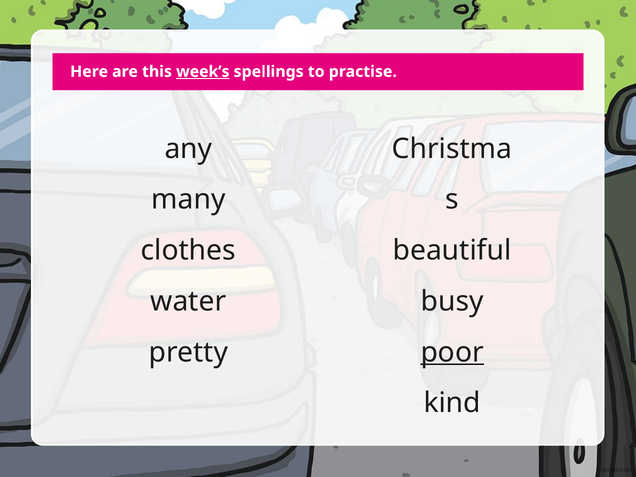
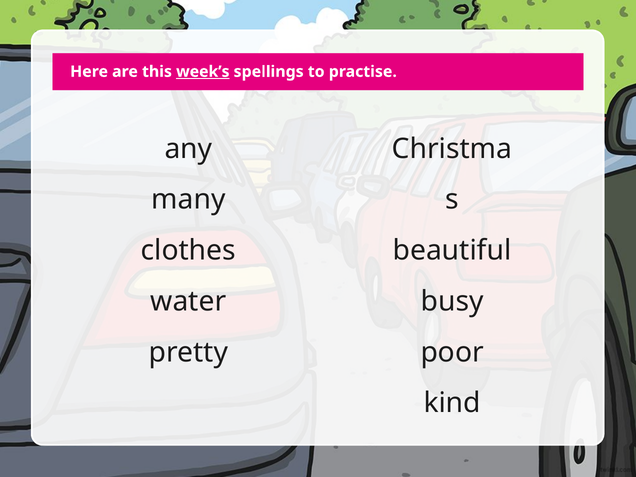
poor underline: present -> none
